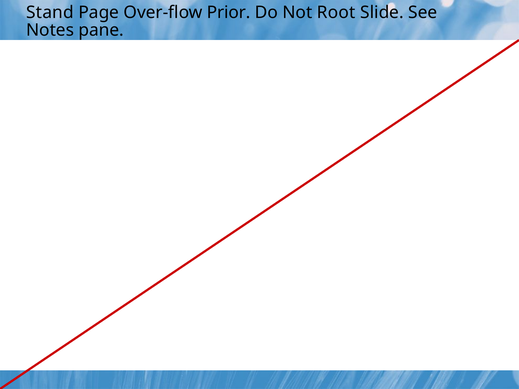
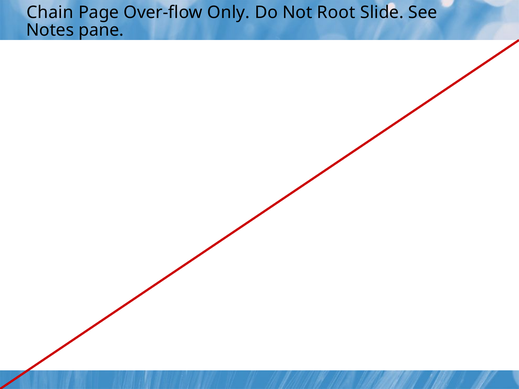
Stand: Stand -> Chain
Prior: Prior -> Only
